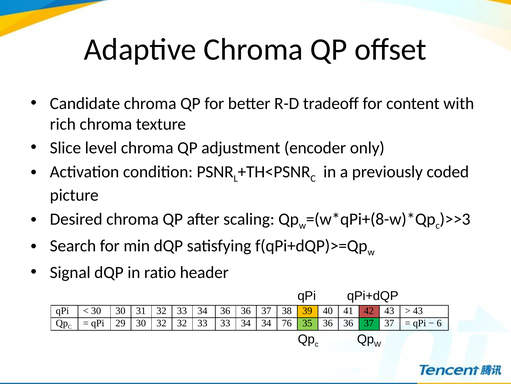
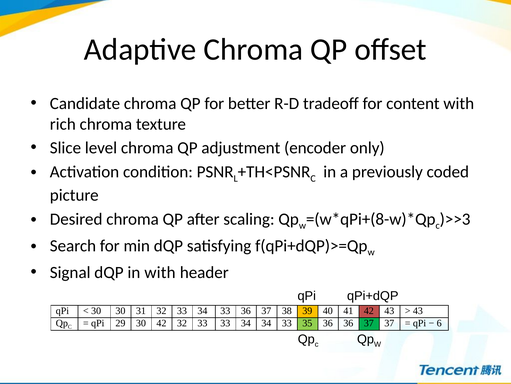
in ratio: ratio -> with
33 34 36: 36 -> 33
30 32: 32 -> 42
34 34 76: 76 -> 33
